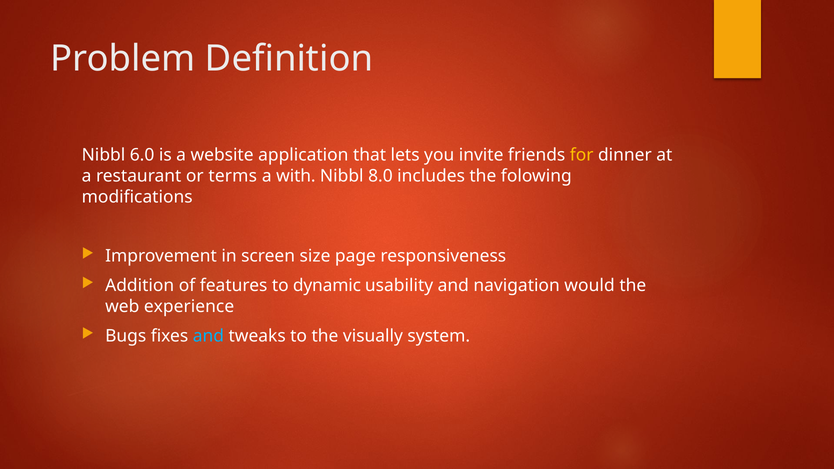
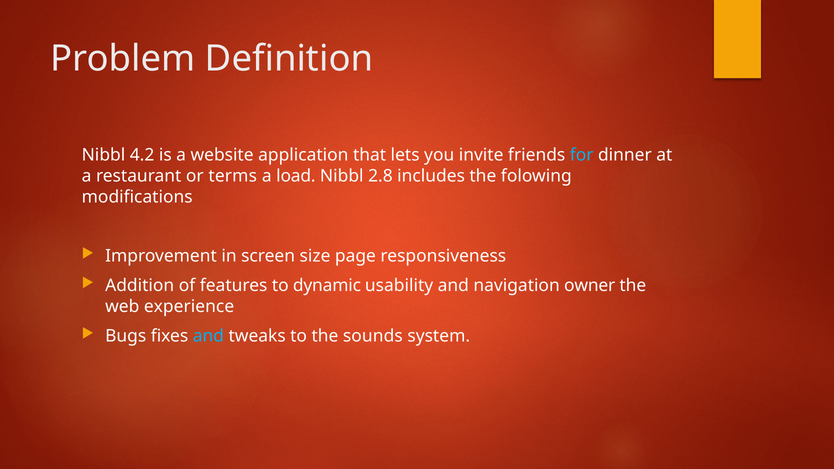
6.0: 6.0 -> 4.2
for colour: yellow -> light blue
with: with -> load
8.0: 8.0 -> 2.8
would: would -> owner
visually: visually -> sounds
